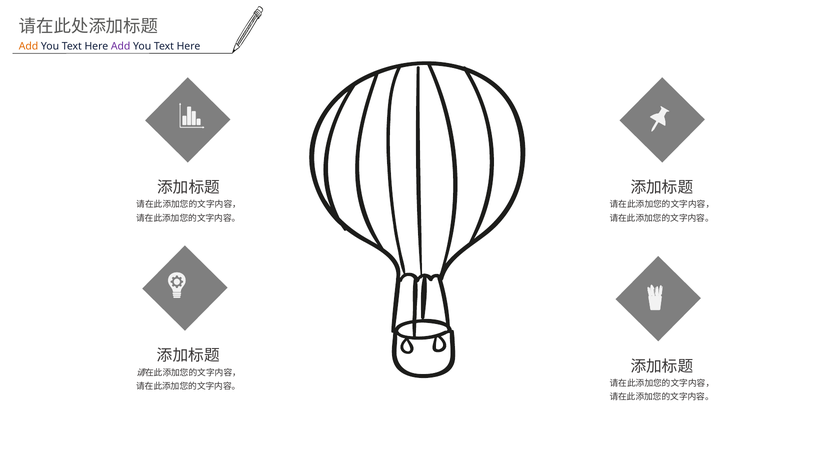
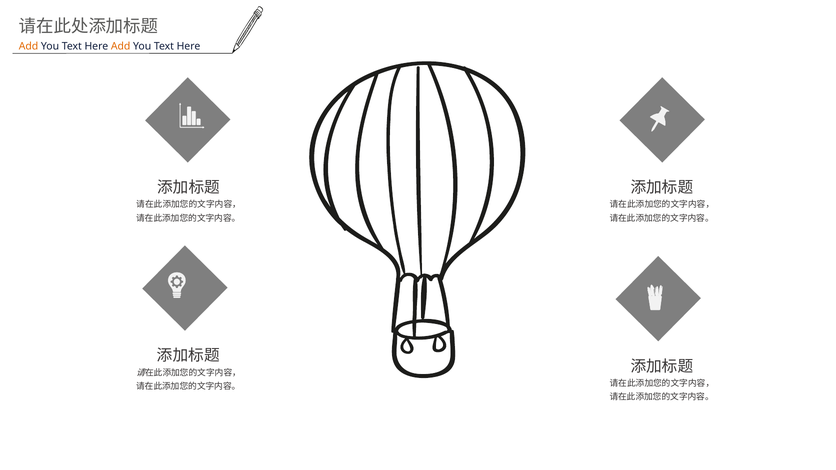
Add at (121, 46) colour: purple -> orange
